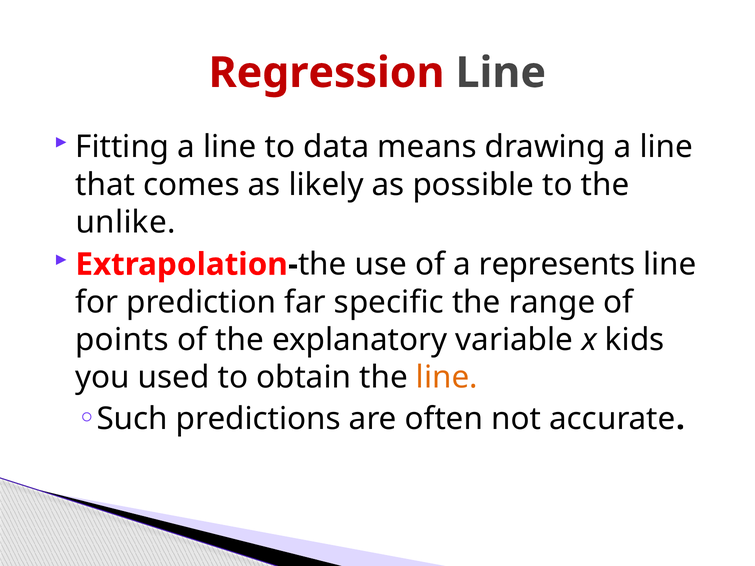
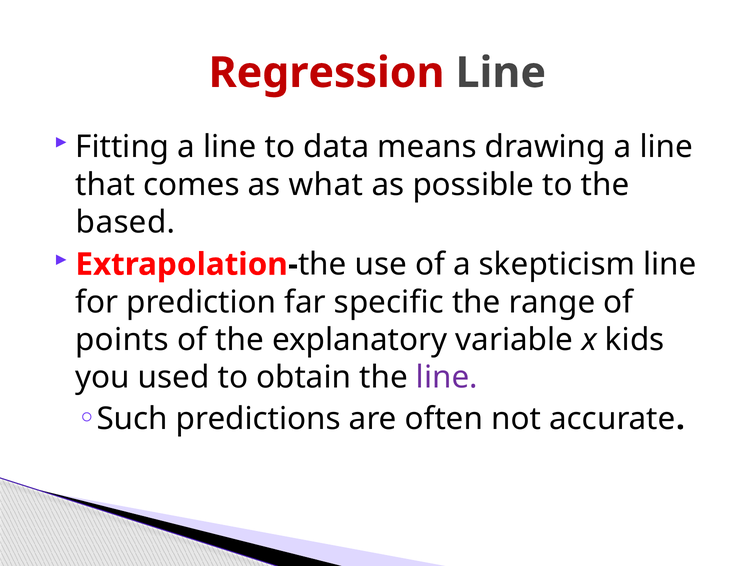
likely: likely -> what
unlike: unlike -> based
represents: represents -> skepticism
line at (447, 378) colour: orange -> purple
